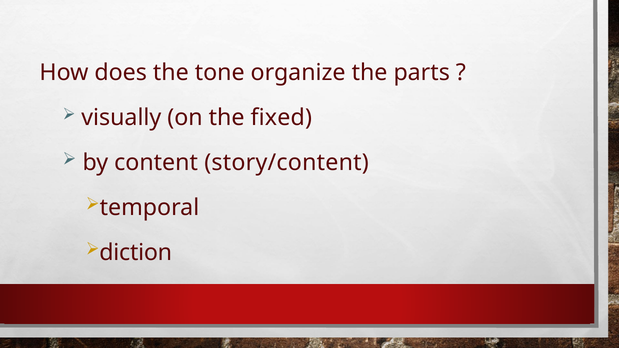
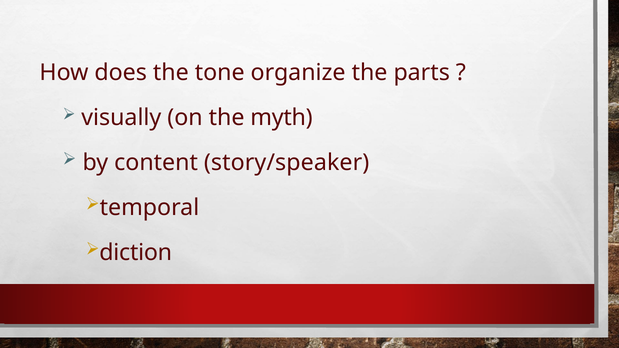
fixed: fixed -> myth
story/content: story/content -> story/speaker
